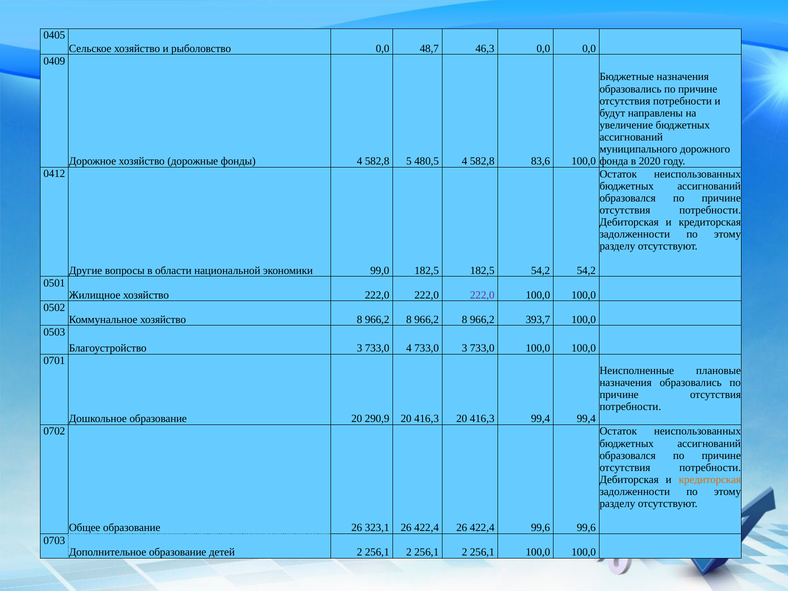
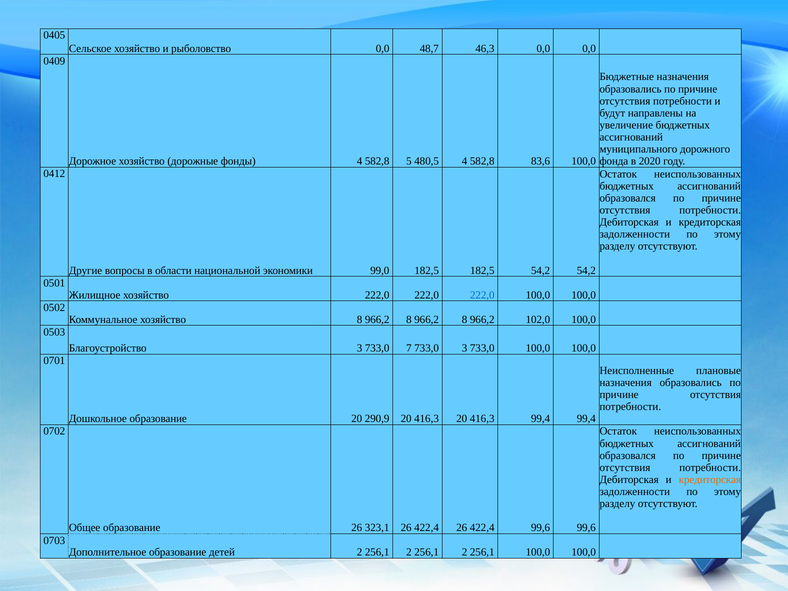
222,0 at (482, 295) colour: purple -> blue
393,7: 393,7 -> 102,0
733,0 4: 4 -> 7
